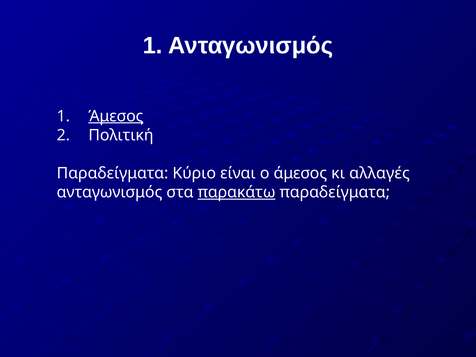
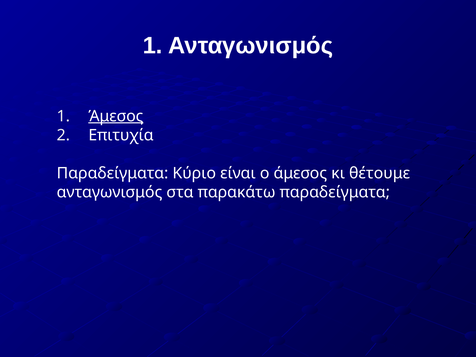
Πολιτική: Πολιτική -> Επιτυχία
αλλαγές: αλλαγές -> θέτουμε
παρακάτω underline: present -> none
